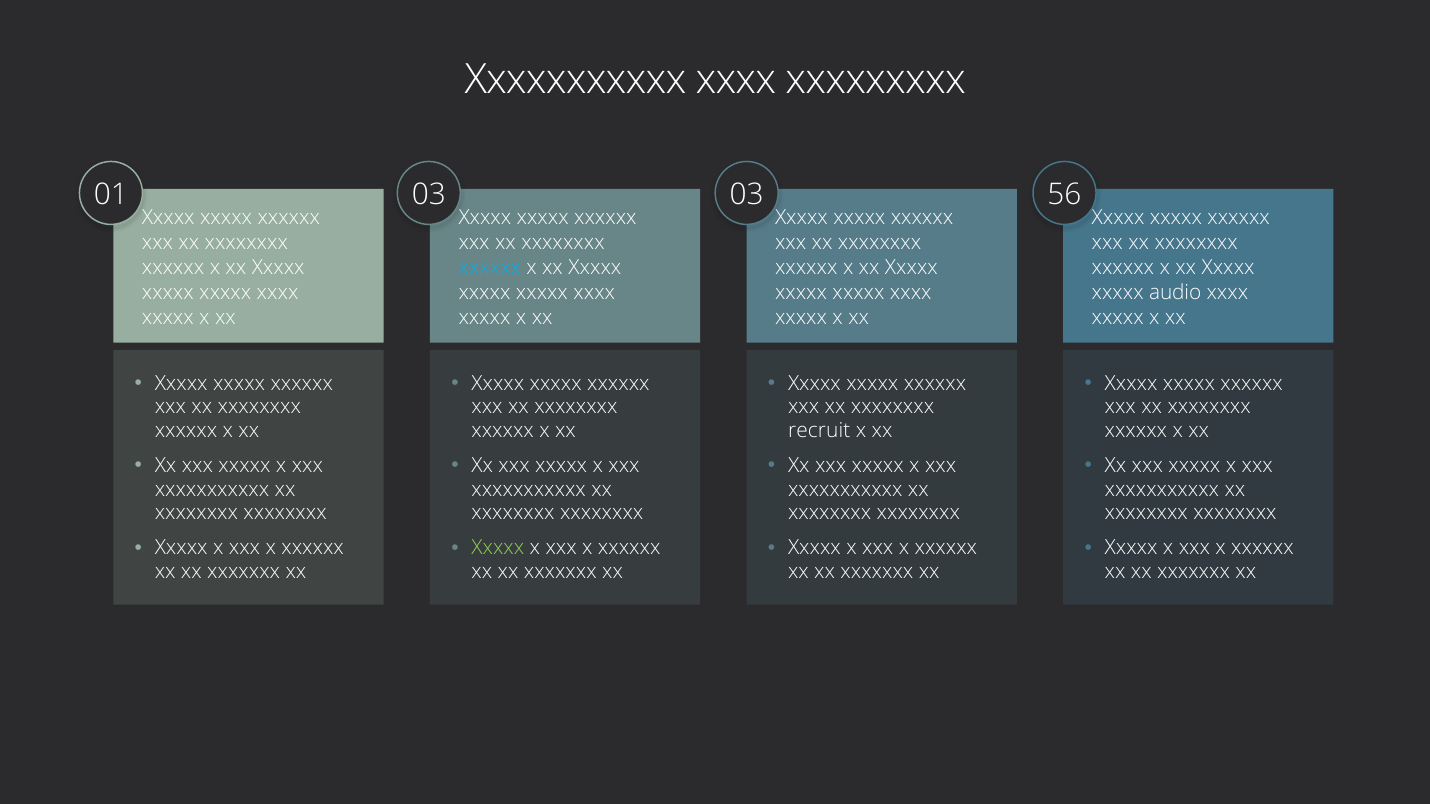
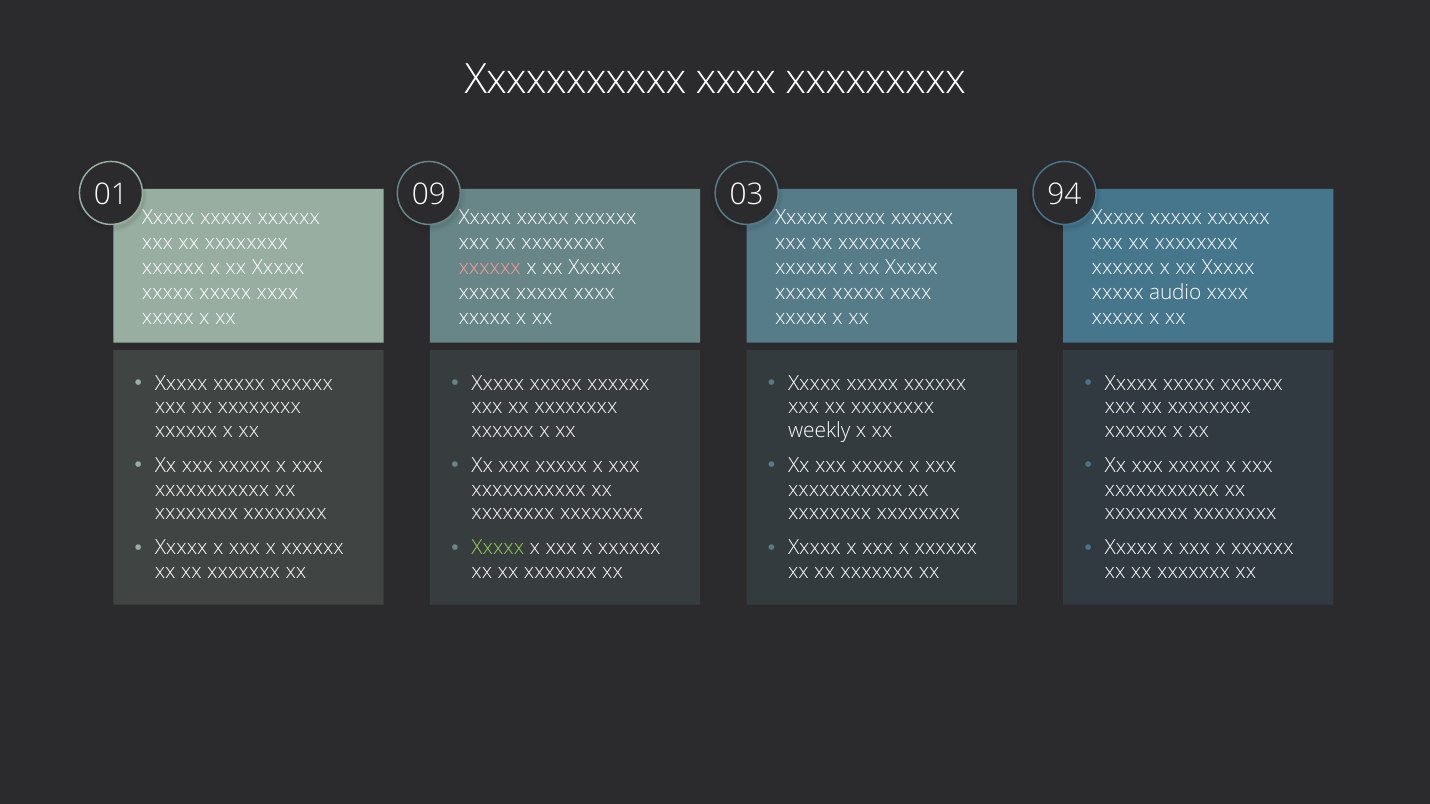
01 03: 03 -> 09
56: 56 -> 94
xxxxxx at (490, 267) colour: light blue -> pink
recruit: recruit -> weekly
